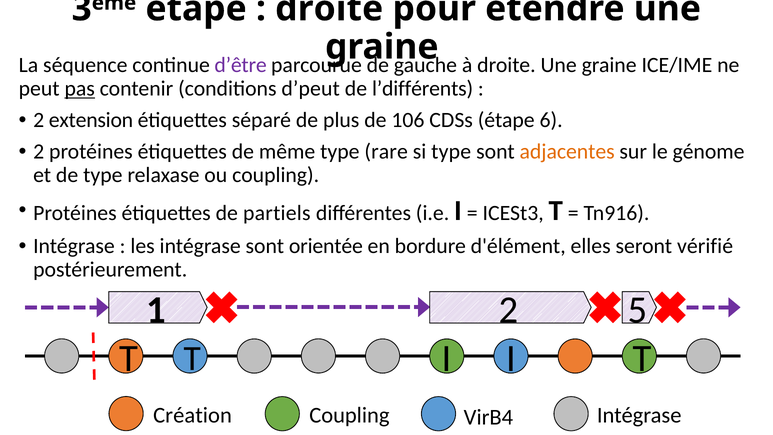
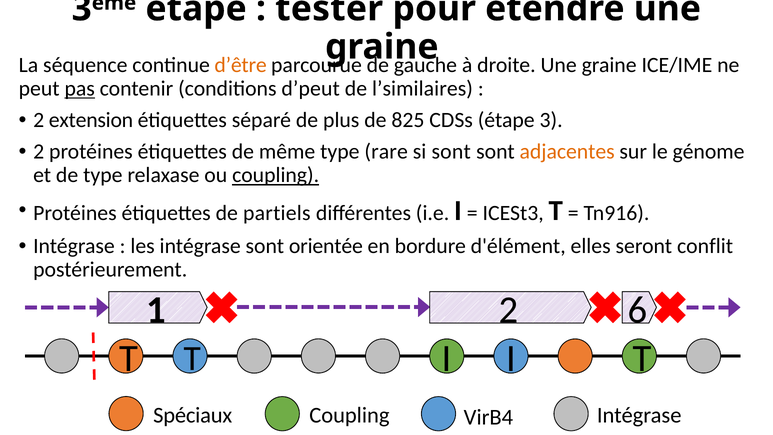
droite at (329, 9): droite -> tester
d’être colour: purple -> orange
l’différents: l’différents -> l’similaires
106: 106 -> 825
étape 6: 6 -> 3
si type: type -> sont
coupling at (276, 175) underline: none -> present
vérifié: vérifié -> conflit
5: 5 -> 6
Création: Création -> Spéciaux
